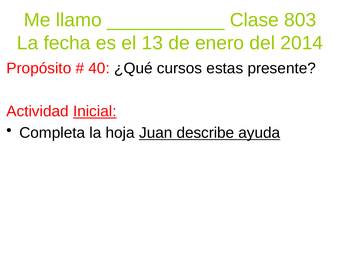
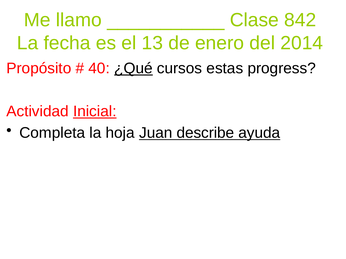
803: 803 -> 842
¿Qué underline: none -> present
presente: presente -> progress
